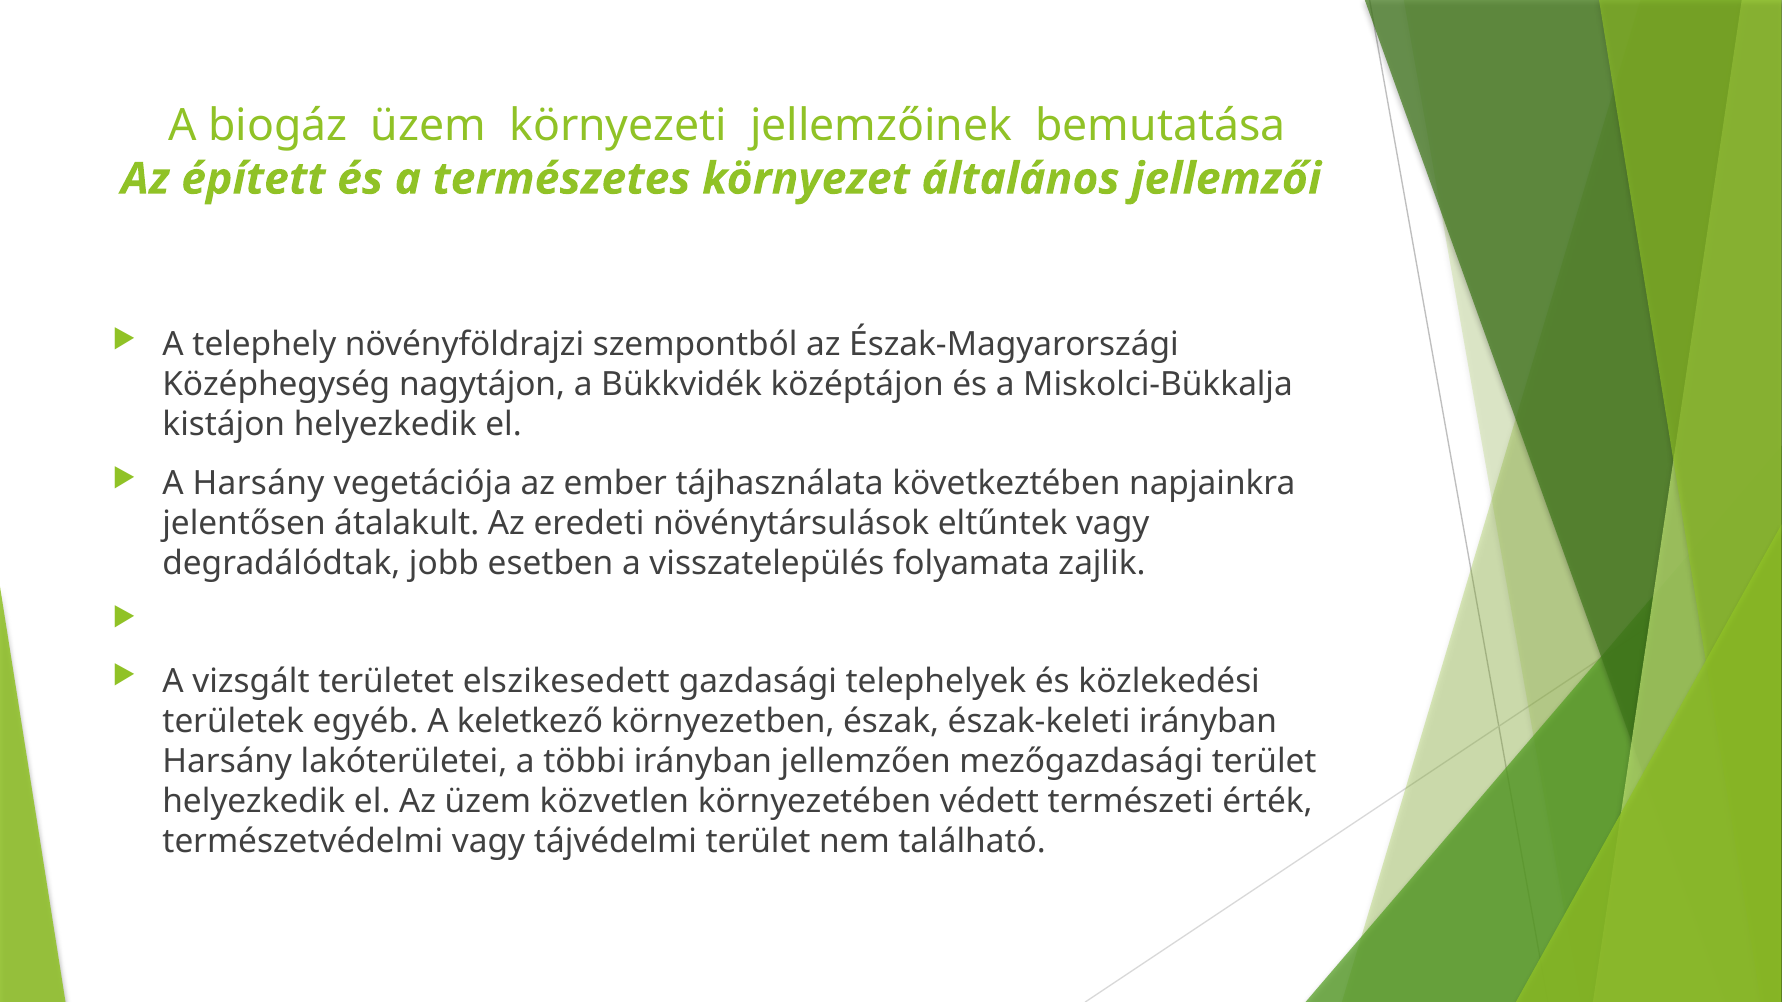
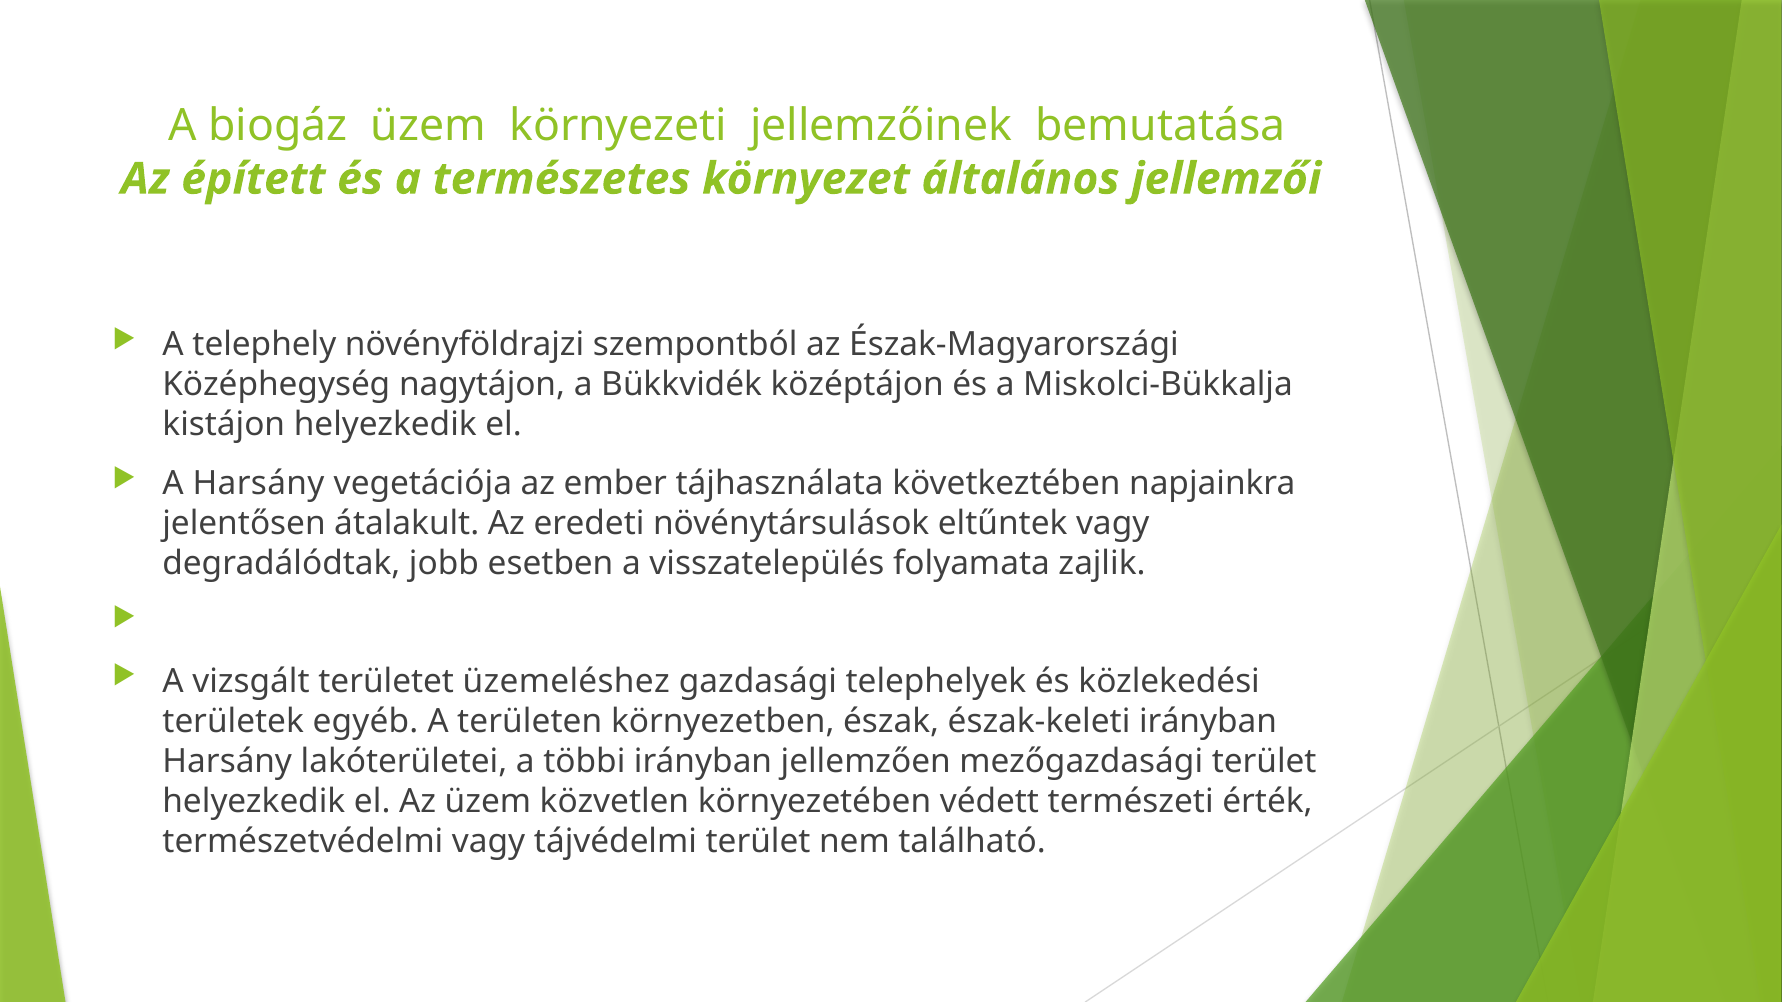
elszikesedett: elszikesedett -> üzemeléshez
keletkező: keletkező -> területen
